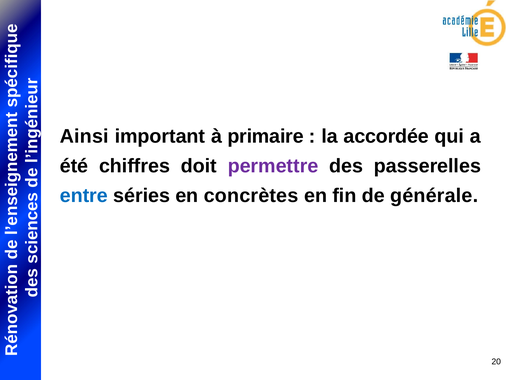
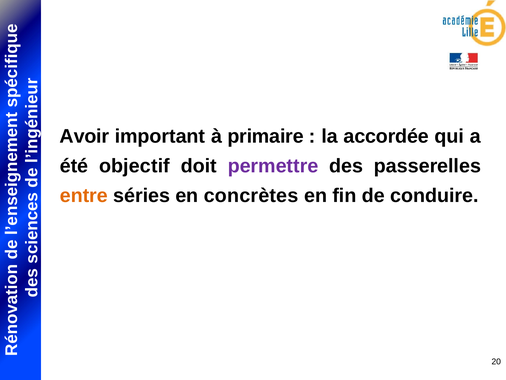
Ainsi: Ainsi -> Avoir
chiffres: chiffres -> objectif
entre colour: blue -> orange
générale: générale -> conduire
